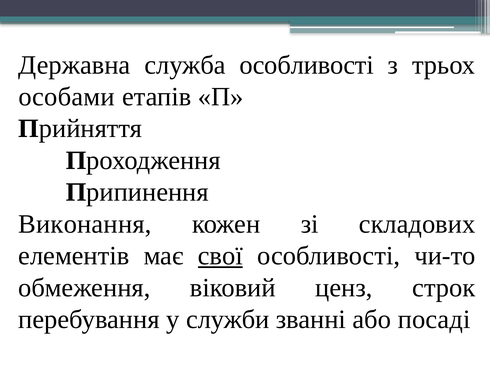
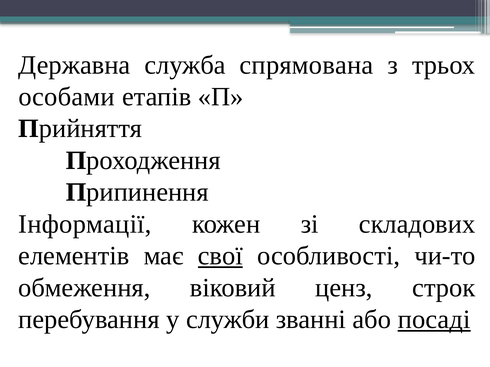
служба особливості: особливості -> спрямована
Виконання: Виконання -> Інформації
посаді underline: none -> present
